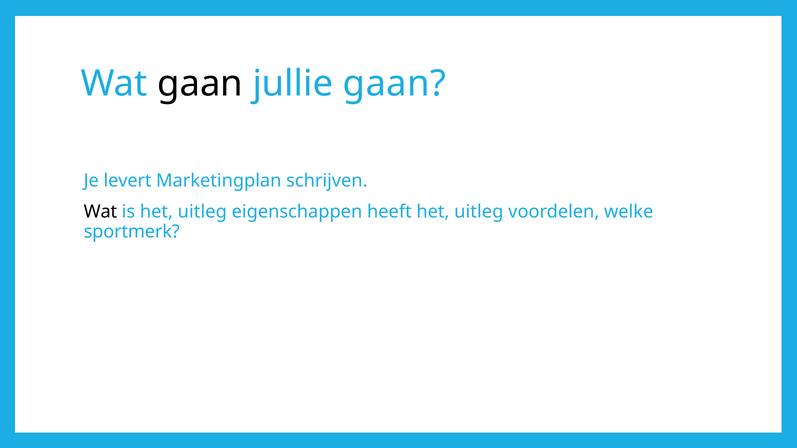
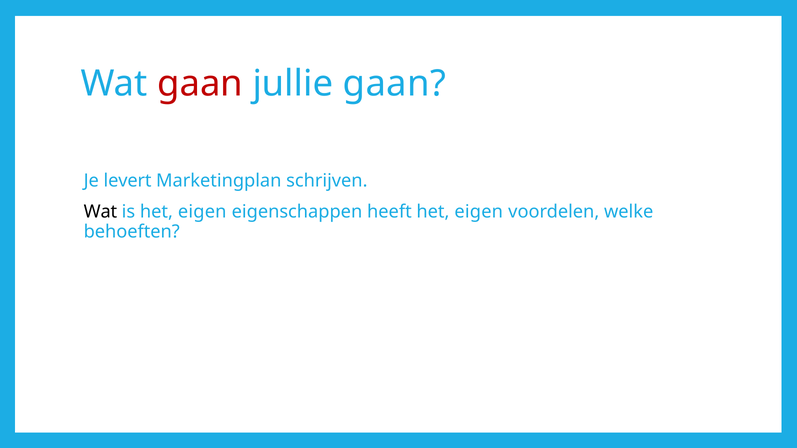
gaan at (200, 84) colour: black -> red
is het uitleg: uitleg -> eigen
heeft het uitleg: uitleg -> eigen
sportmerk: sportmerk -> behoeften
